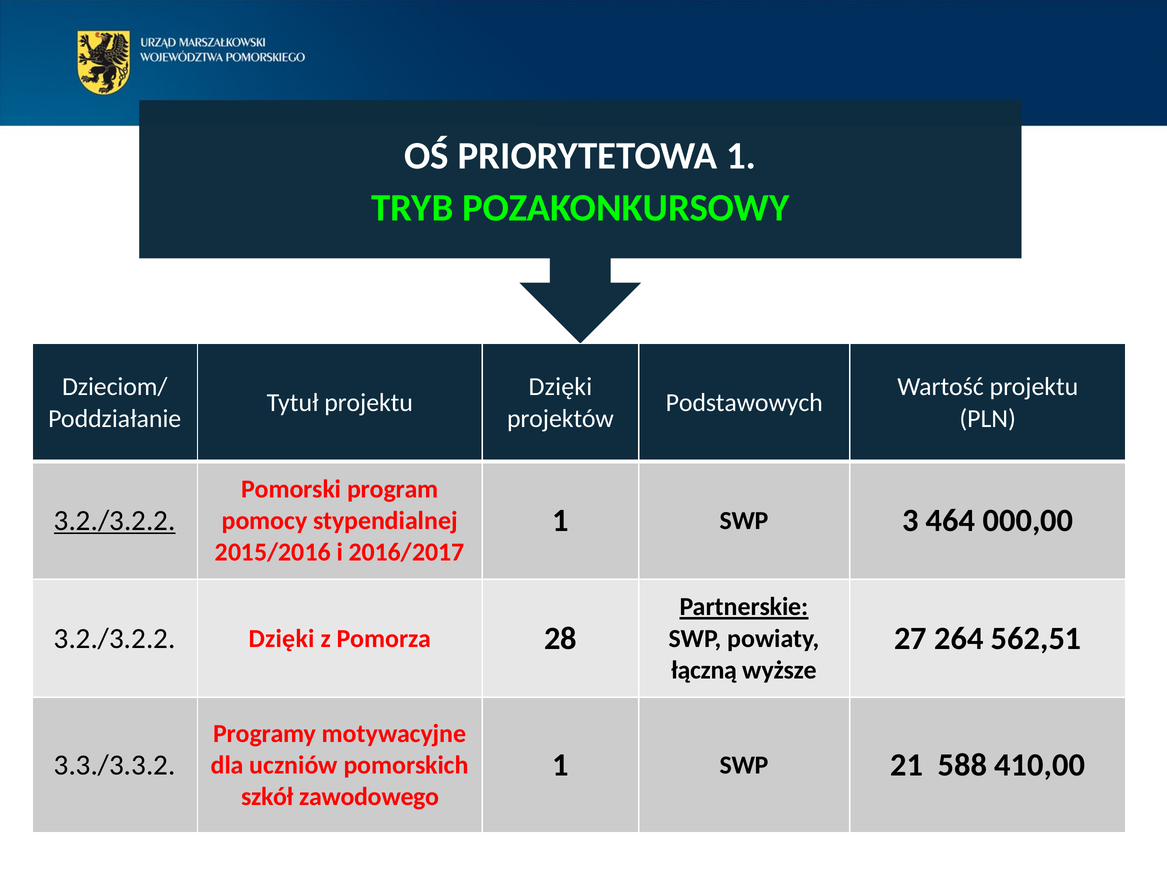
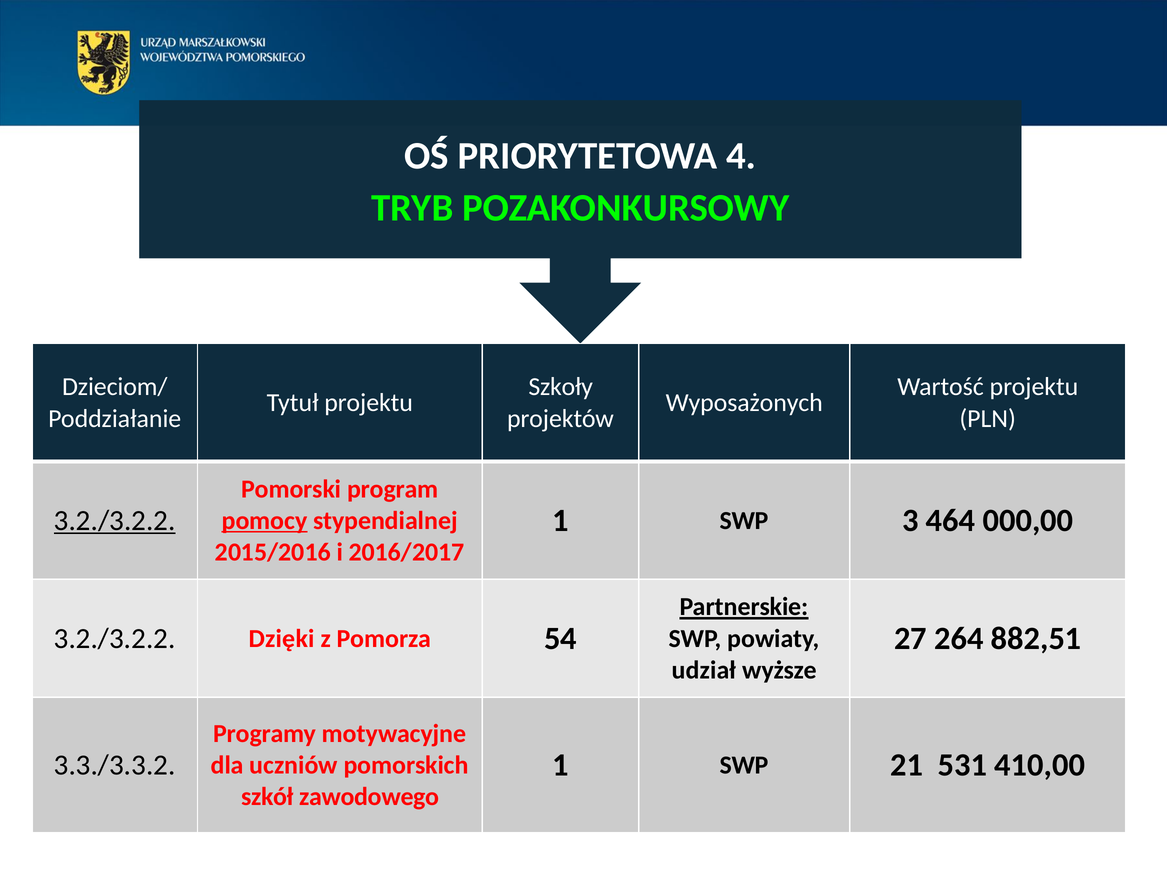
PRIORYTETOWA 1: 1 -> 4
Dzięki at (560, 387): Dzięki -> Szkoły
Podstawowych: Podstawowych -> Wyposażonych
pomocy underline: none -> present
562,51: 562,51 -> 882,51
28: 28 -> 54
łączną: łączną -> udział
588: 588 -> 531
